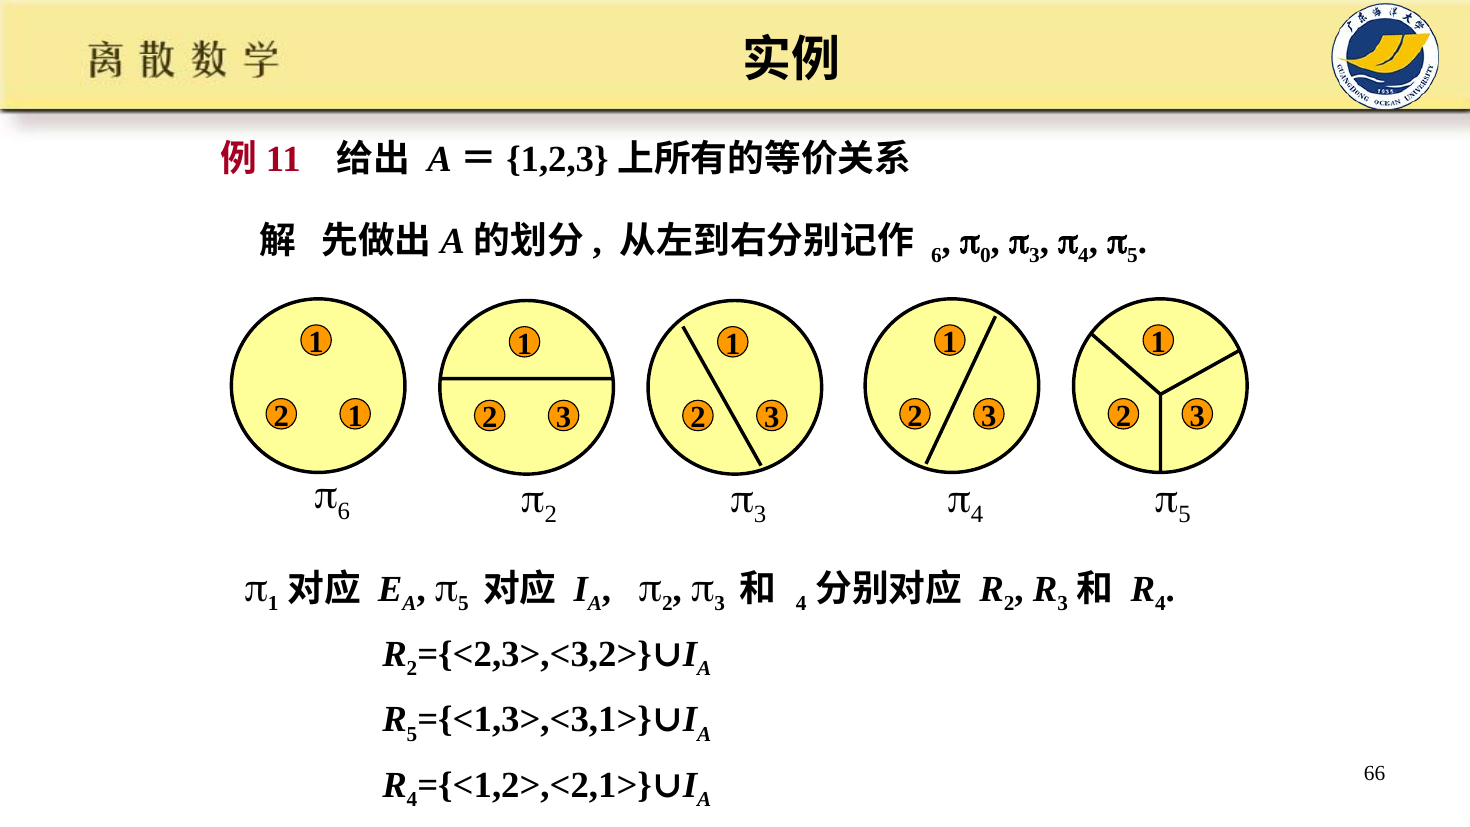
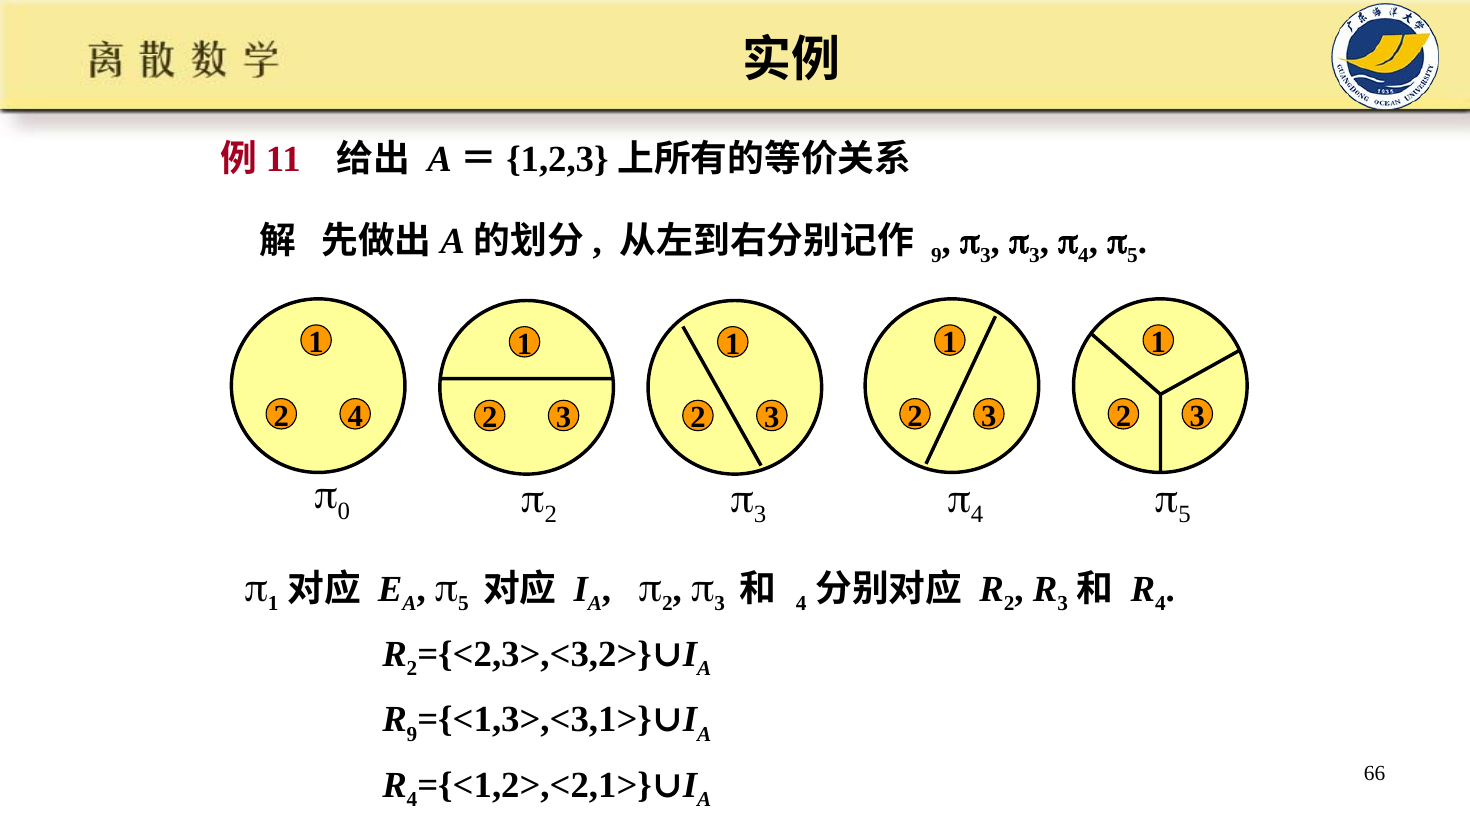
6 at (936, 255): 6 -> 9
0 at (985, 255): 0 -> 3
1 at (355, 416): 1 -> 4
6 at (344, 511): 6 -> 0
5 at (412, 734): 5 -> 9
